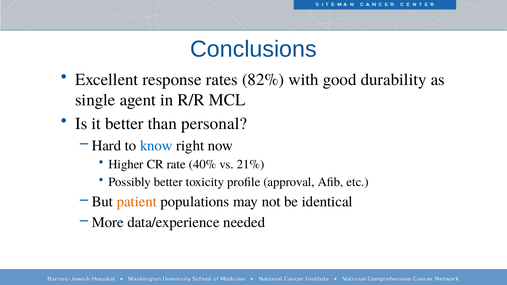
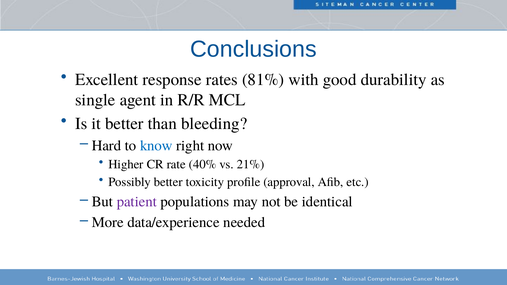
82%: 82% -> 81%
personal: personal -> bleeding
patient colour: orange -> purple
